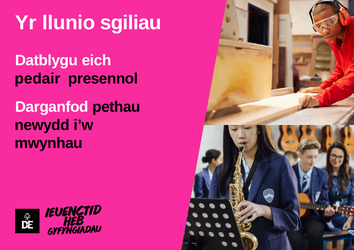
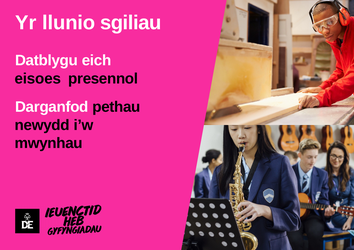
pedair: pedair -> eisoes
